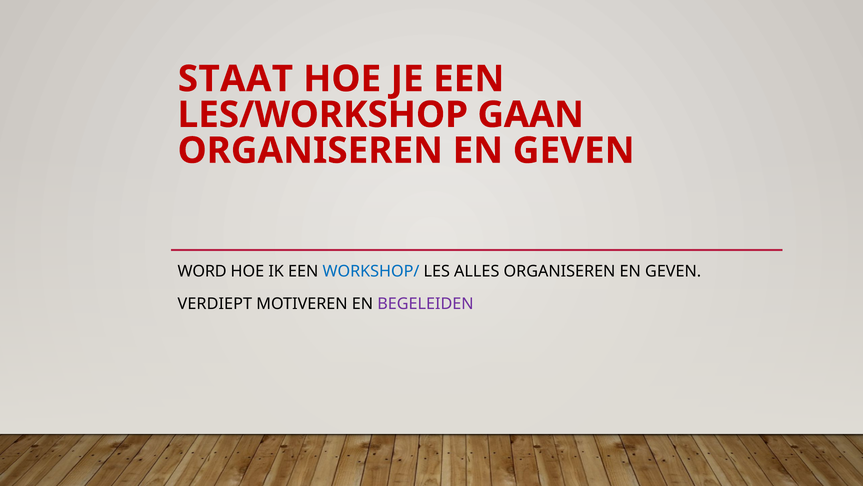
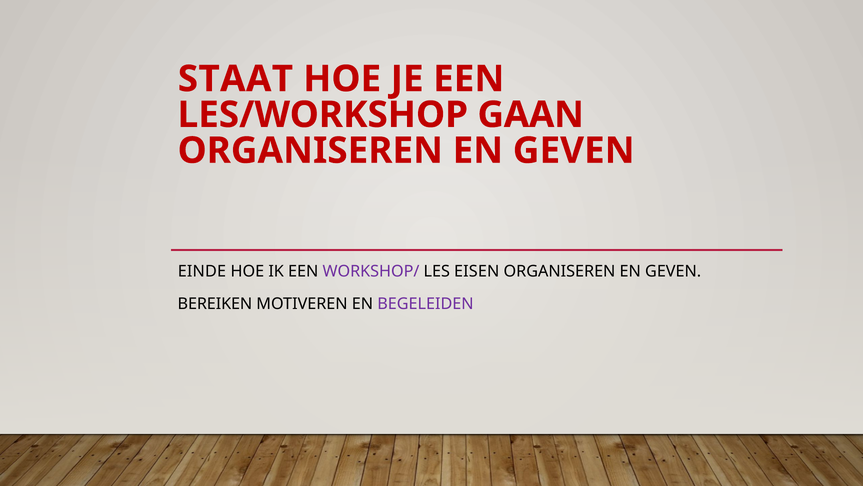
WORD: WORD -> EINDE
WORKSHOP/ colour: blue -> purple
ALLES: ALLES -> EISEN
VERDIEPT: VERDIEPT -> BEREIKEN
